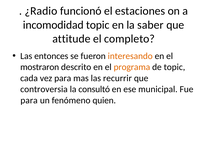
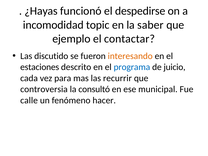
¿Radio: ¿Radio -> ¿Hayas
estaciones: estaciones -> despedirse
attitude: attitude -> ejemplo
completo: completo -> contactar
entonces: entonces -> discutido
mostraron: mostraron -> estaciones
programa colour: orange -> blue
de topic: topic -> juicio
para at (29, 100): para -> calle
quien: quien -> hacer
